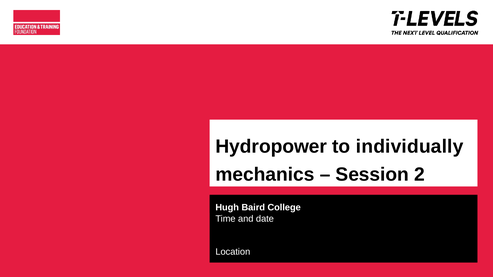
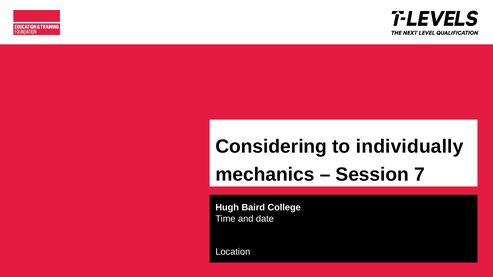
Hydropower: Hydropower -> Considering
2: 2 -> 7
